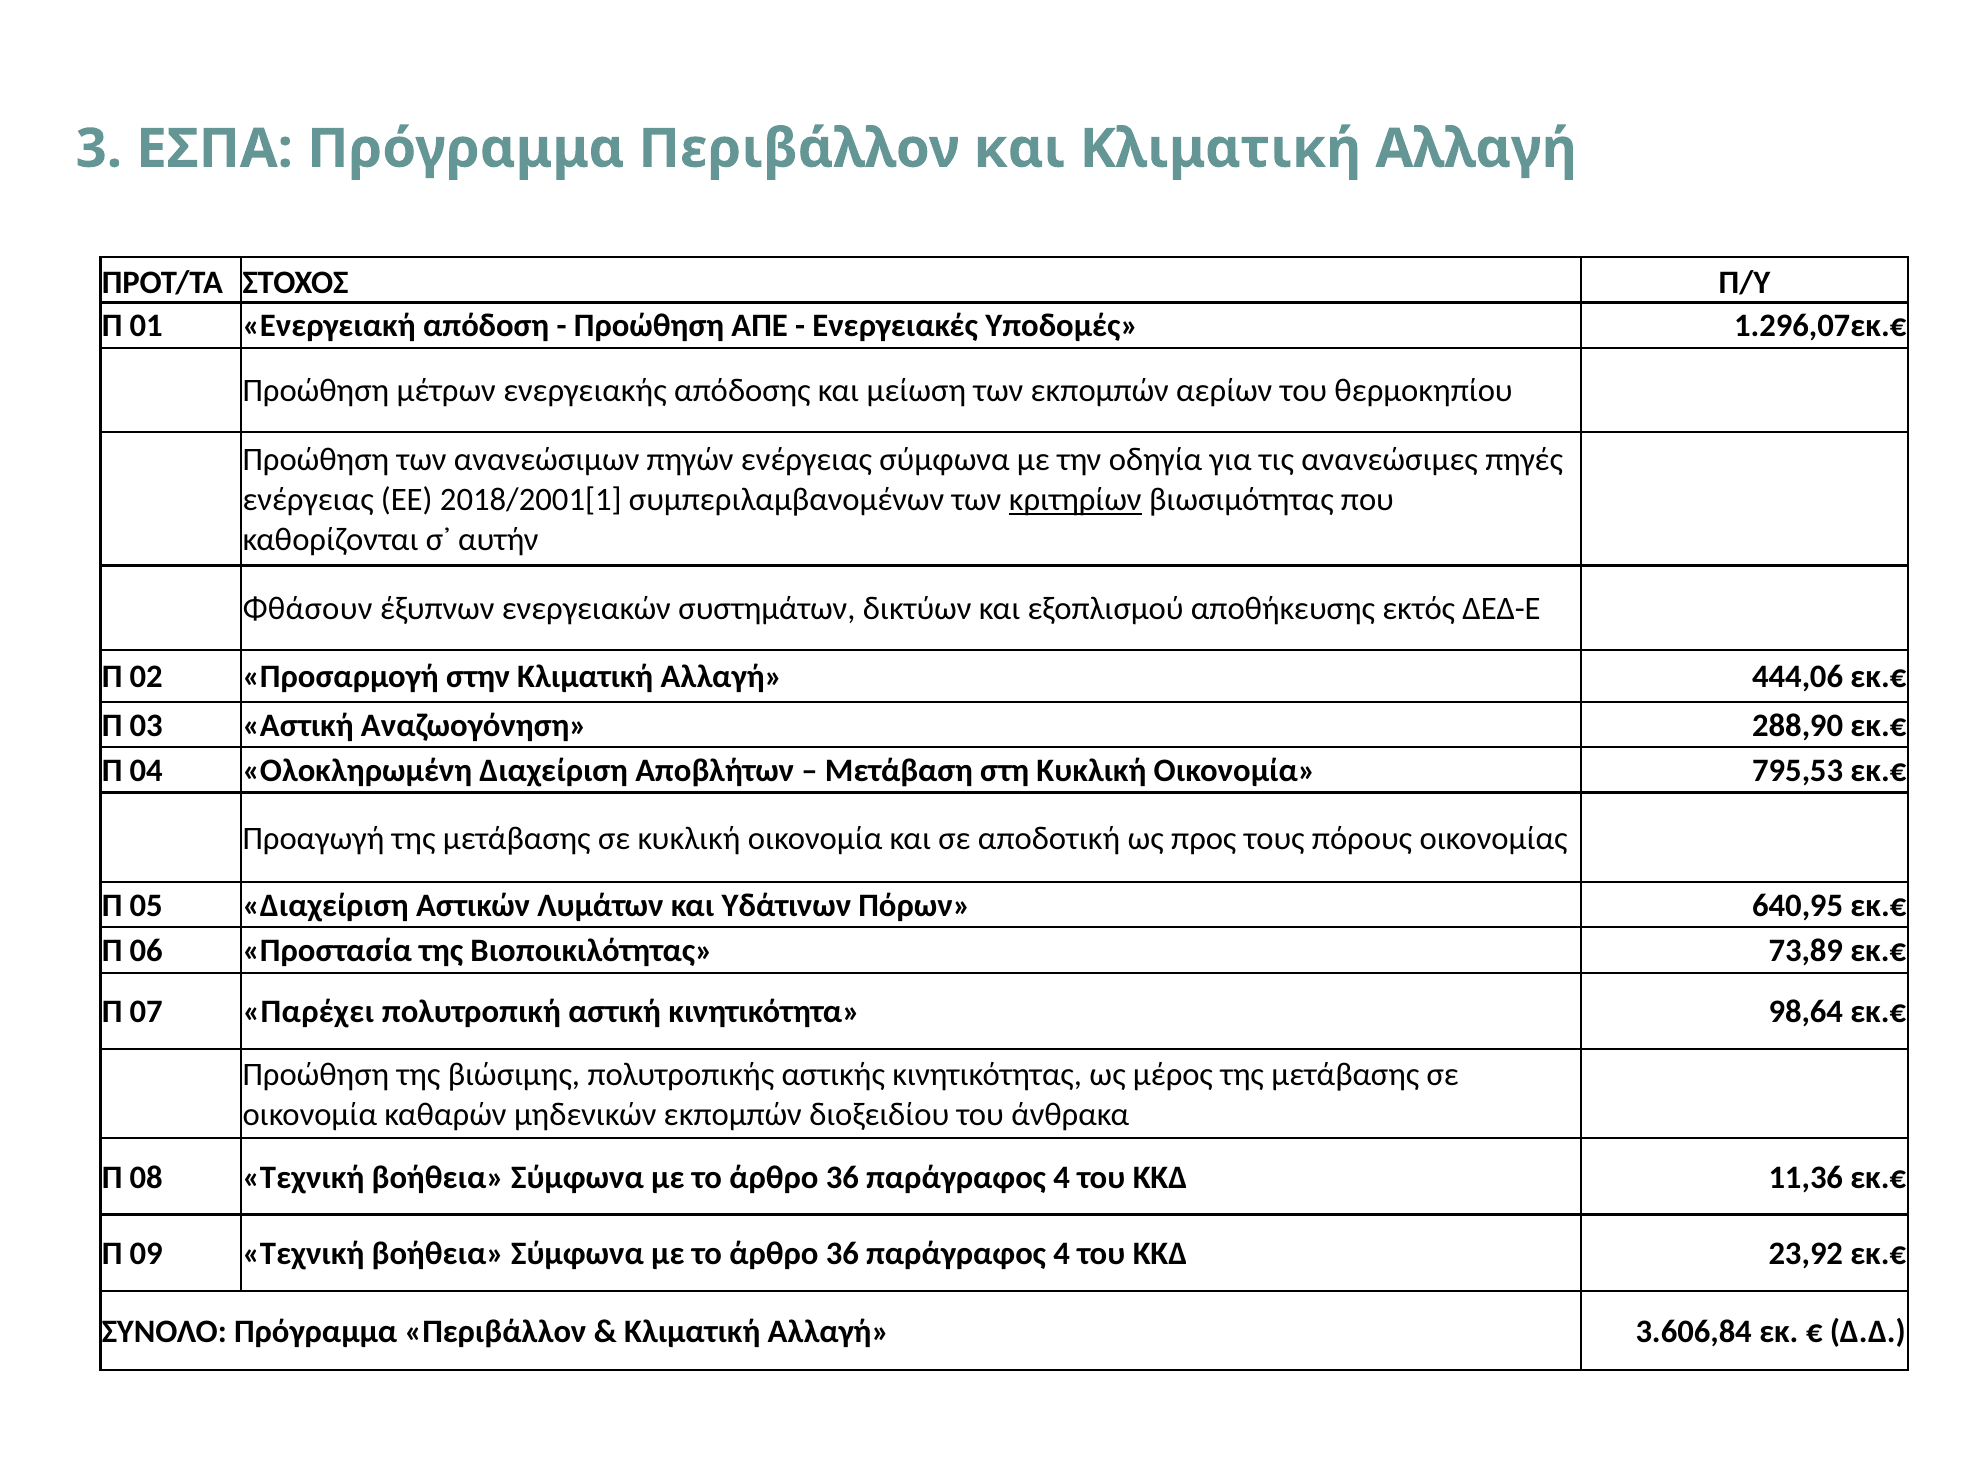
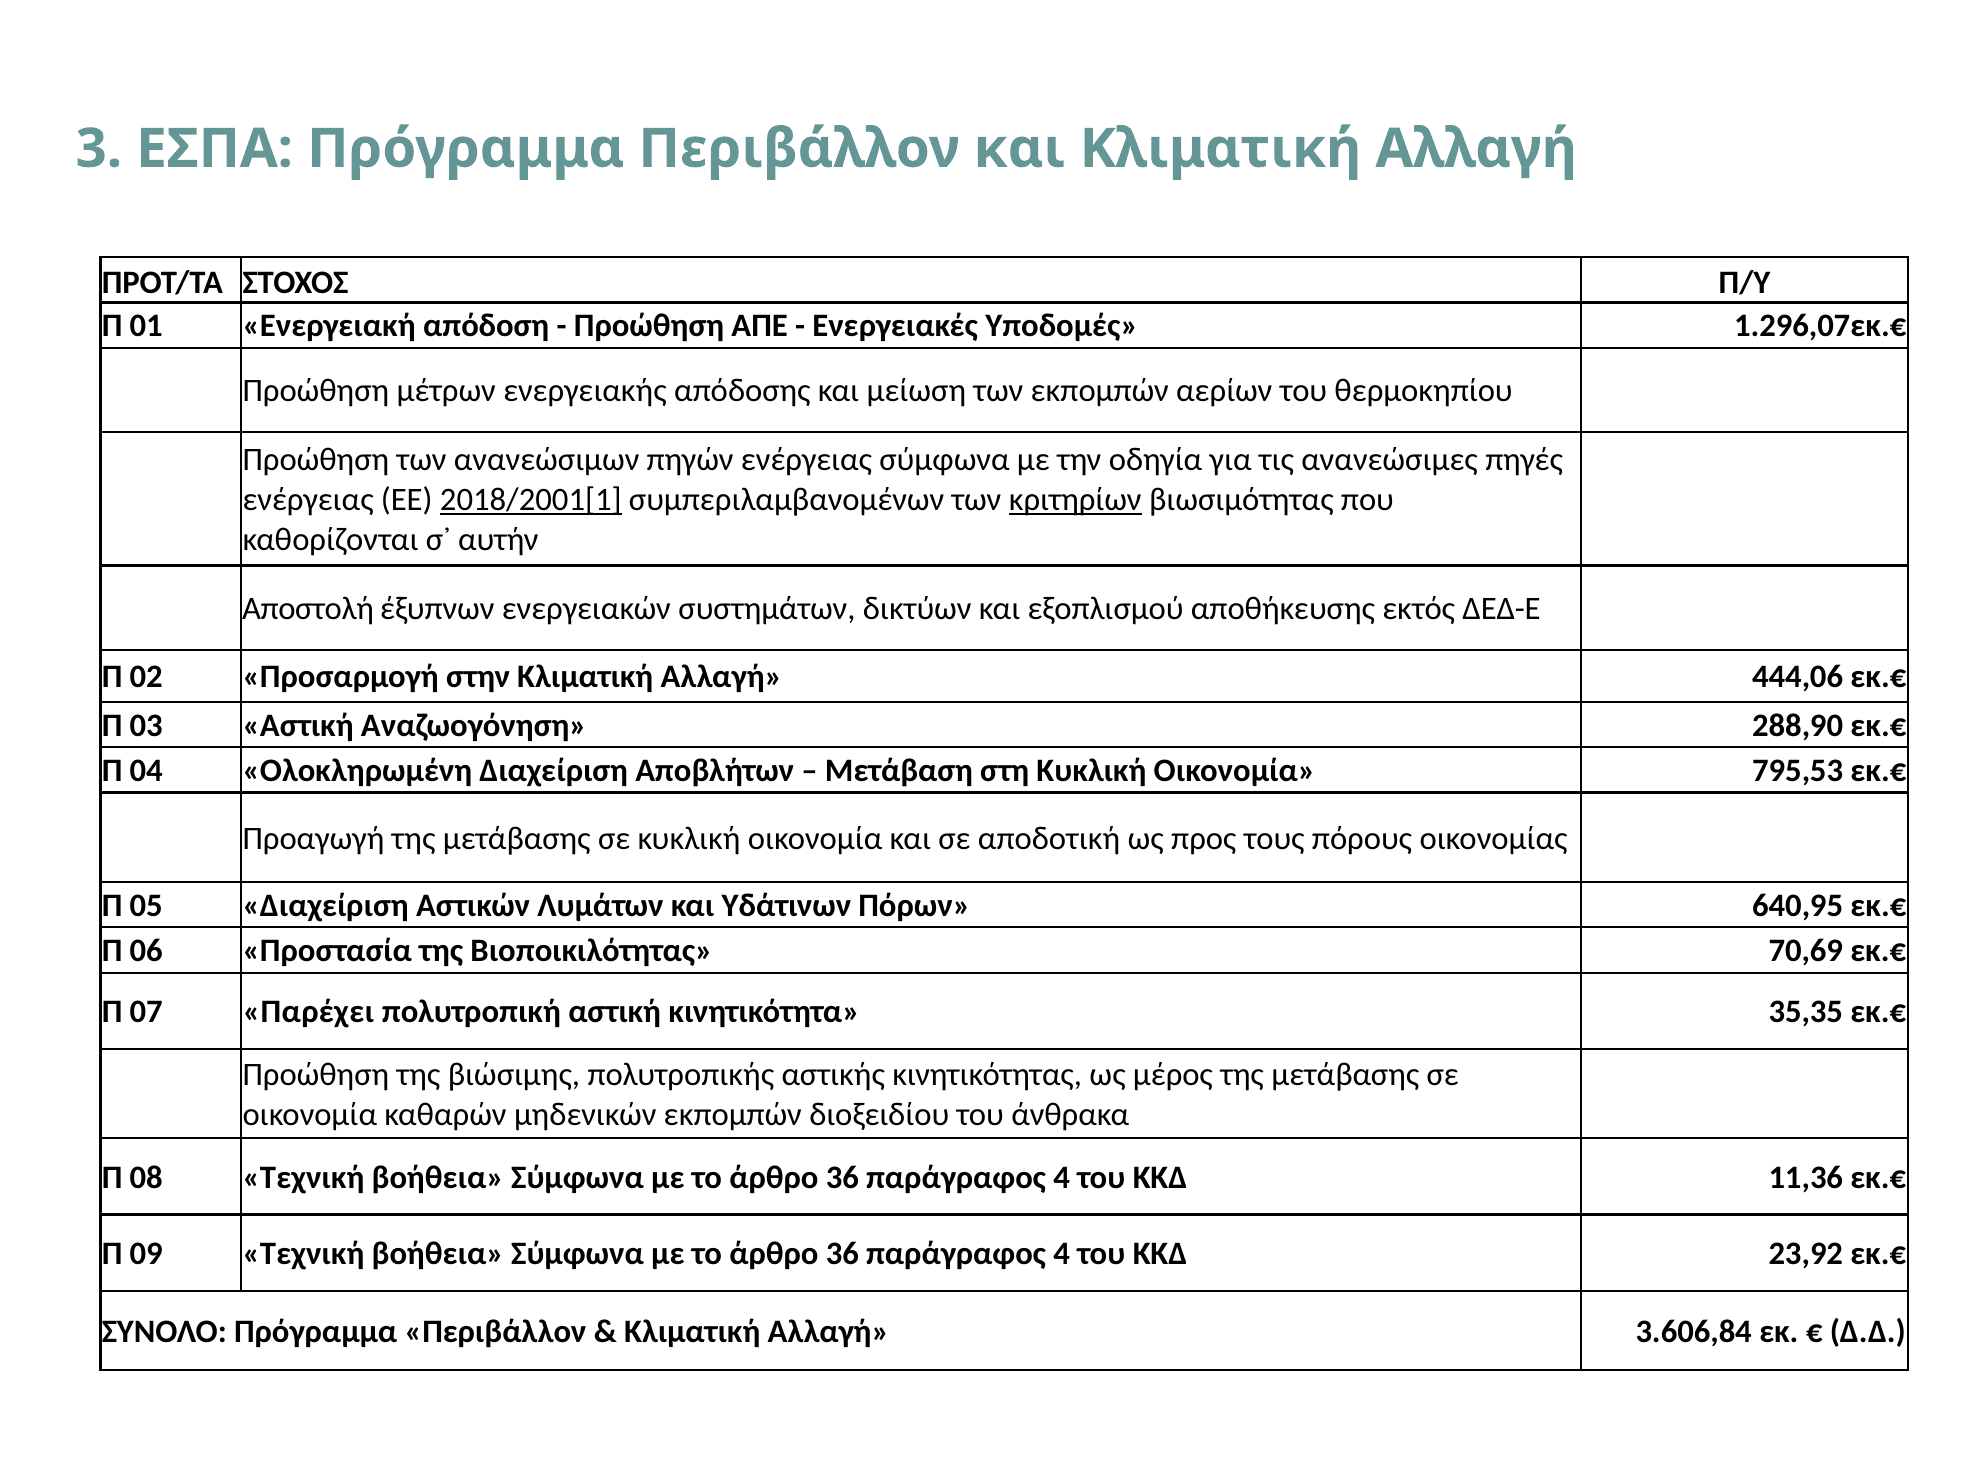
2018/2001[1 underline: none -> present
Φθάσουν: Φθάσουν -> Αποστολή
73,89: 73,89 -> 70,69
98,64: 98,64 -> 35,35
